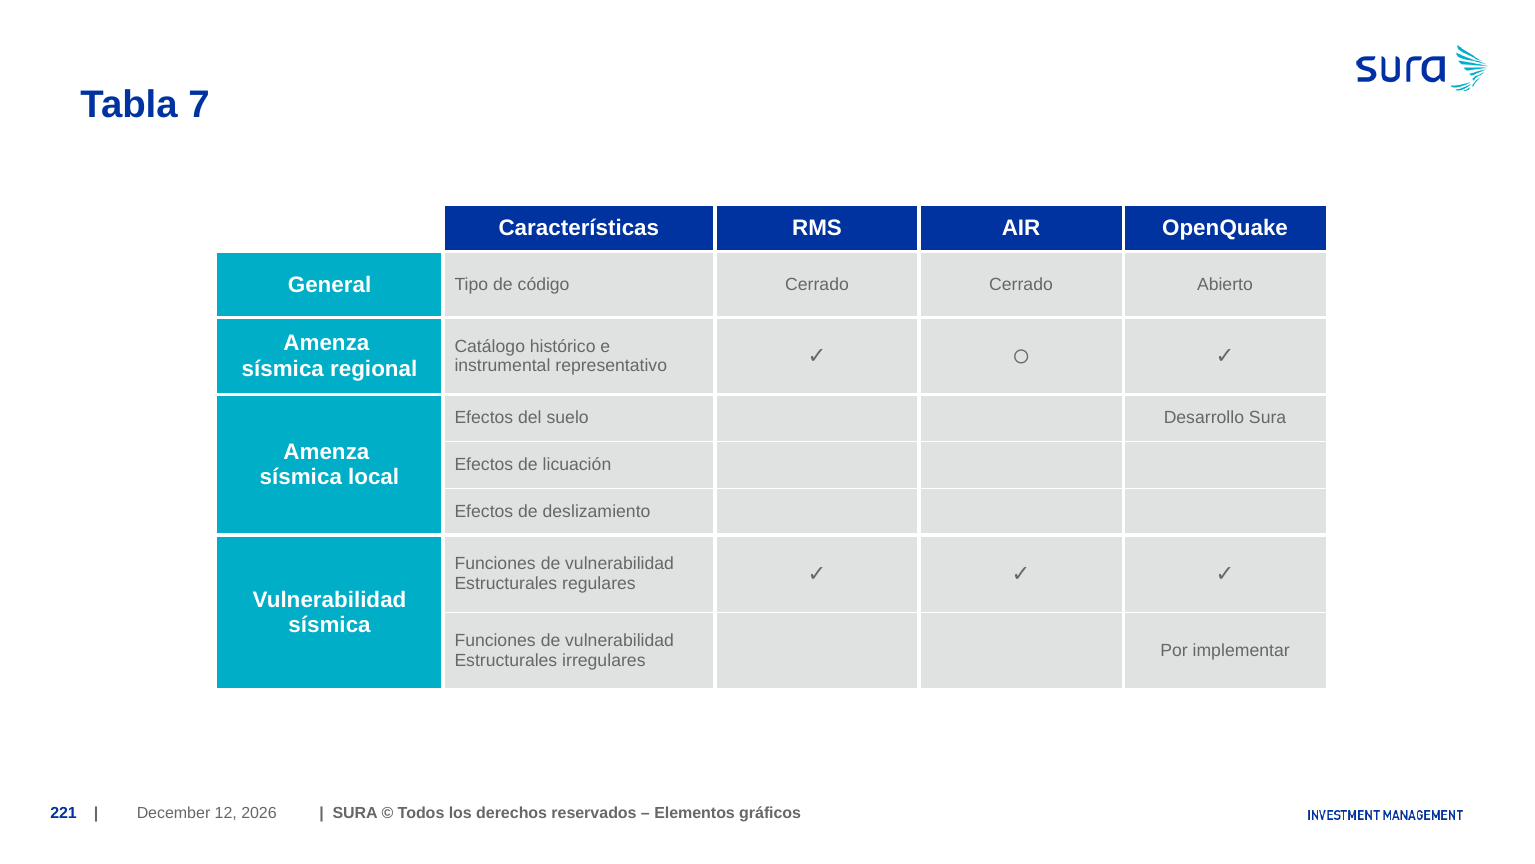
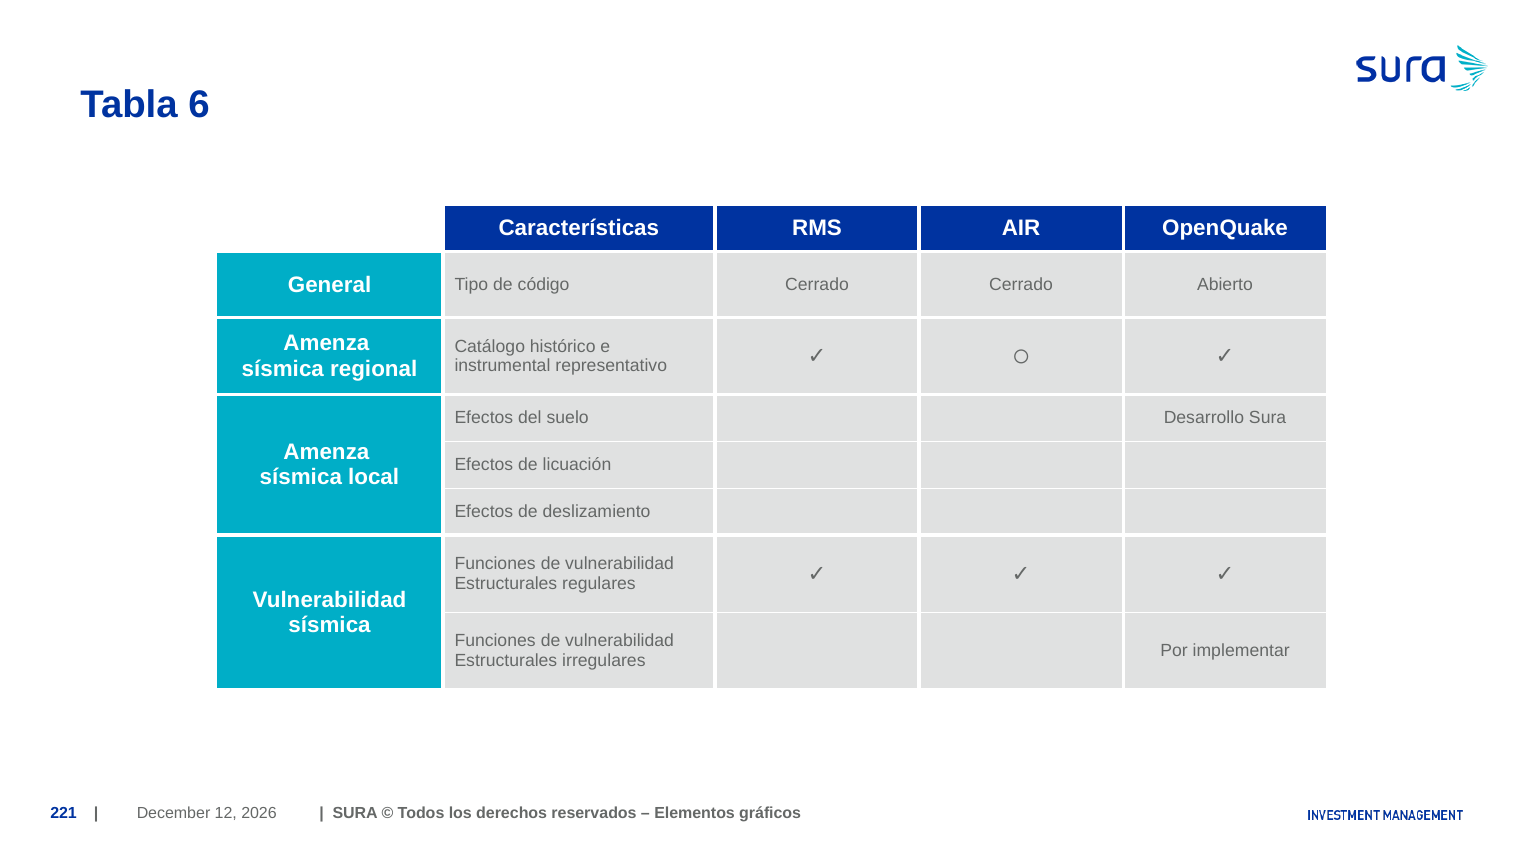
7: 7 -> 6
